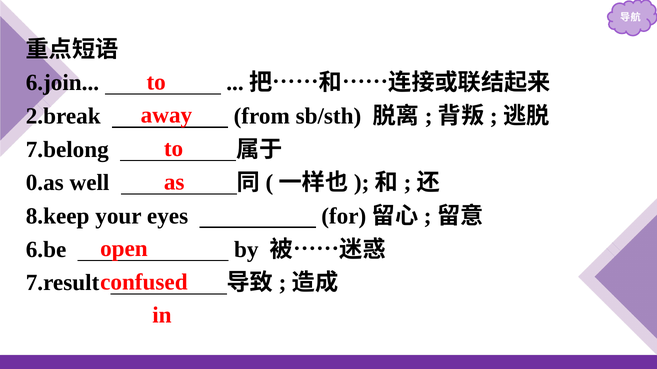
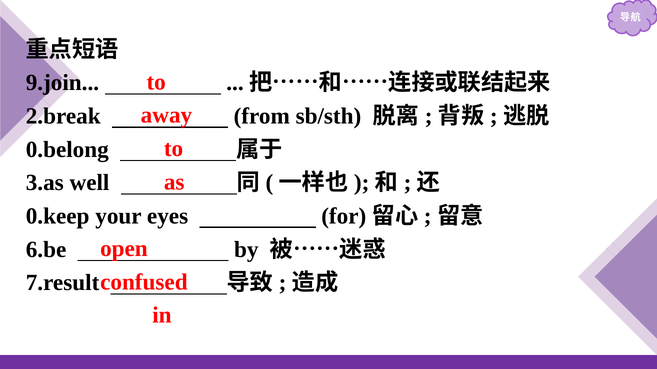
6.join: 6.join -> 9.join
7.belong: 7.belong -> 0.belong
0.as: 0.as -> 3.as
8.keep: 8.keep -> 0.keep
